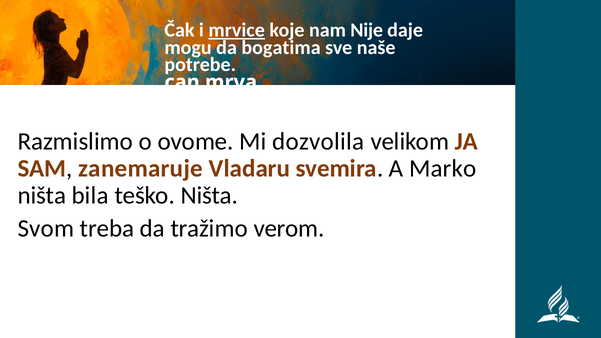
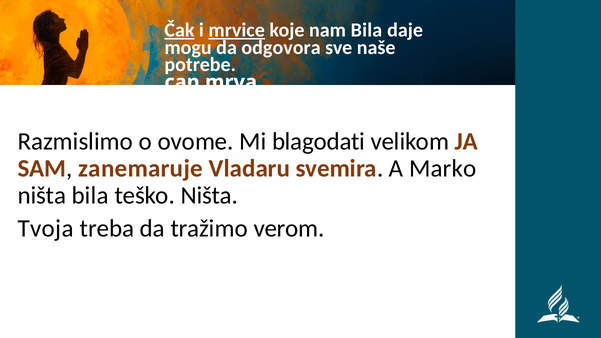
Čak underline: none -> present
nam Nije: Nije -> Bila
bogatima: bogatima -> odgovora
dozvolila: dozvolila -> blagodati
Svom: Svom -> Tvoja
